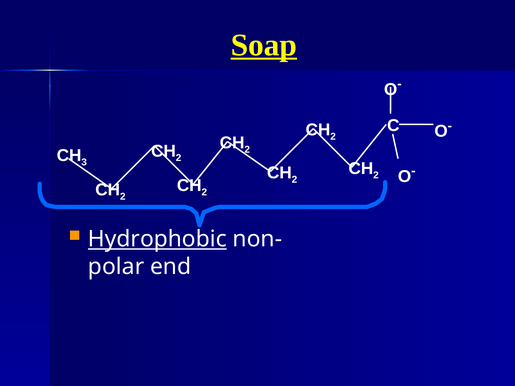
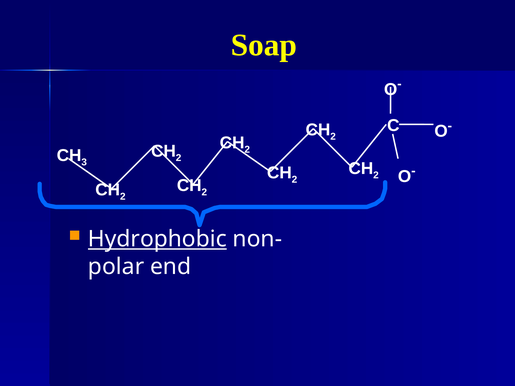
Soap underline: present -> none
